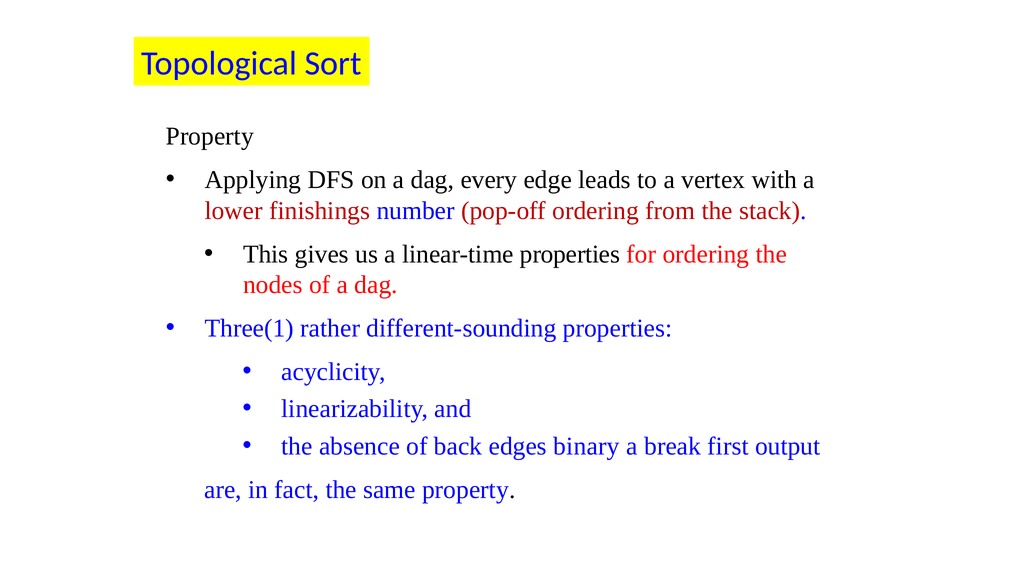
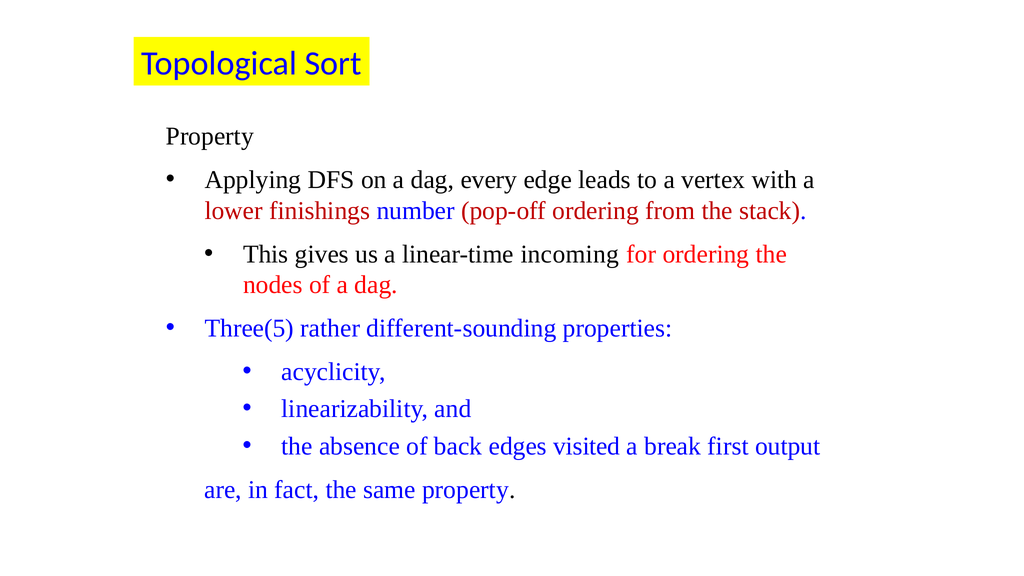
linear-time properties: properties -> incoming
Three(1: Three(1 -> Three(5
binary: binary -> visited
